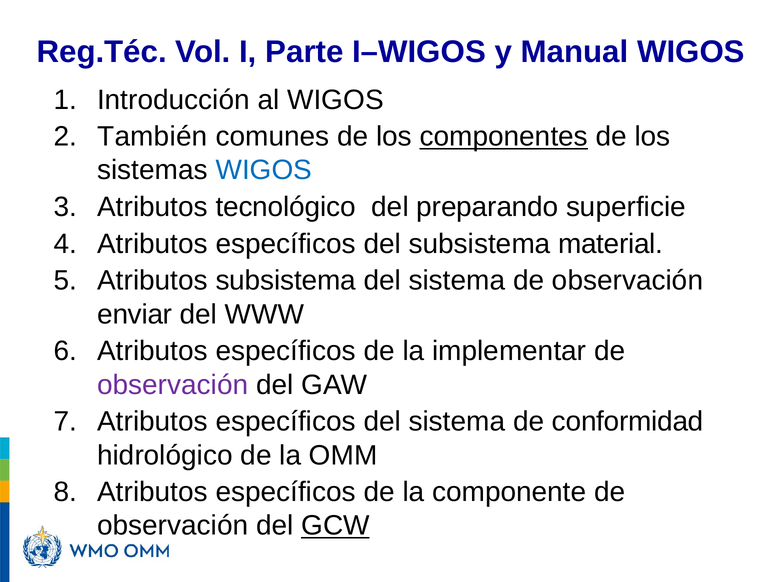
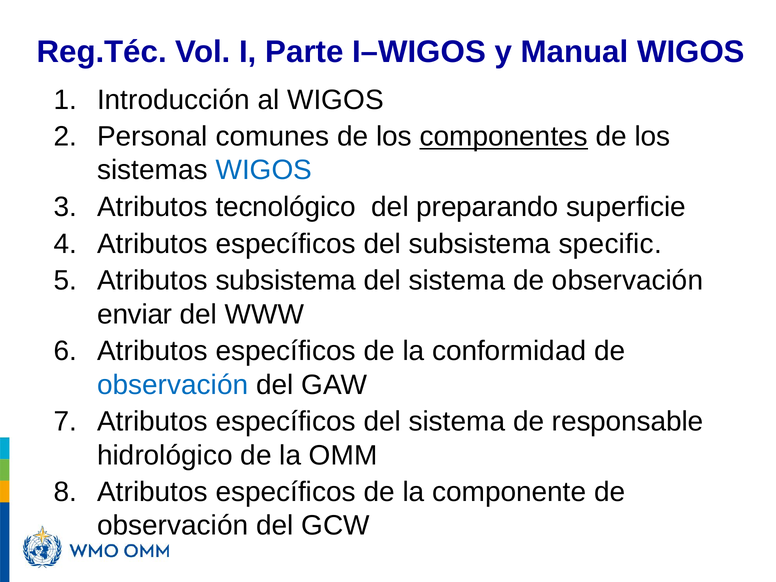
También: También -> Personal
material: material -> specific
implementar: implementar -> conformidad
observación at (173, 385) colour: purple -> blue
conformidad: conformidad -> responsable
GCW underline: present -> none
